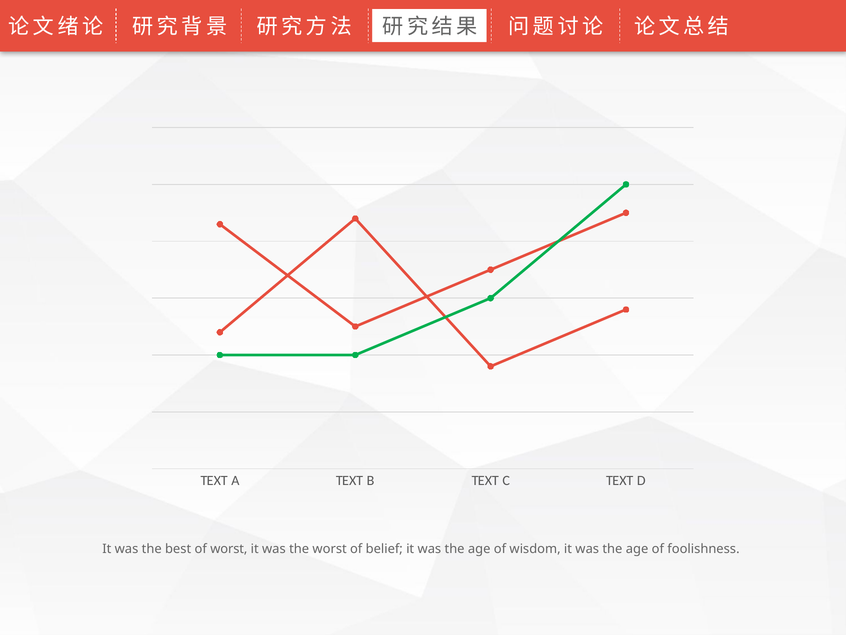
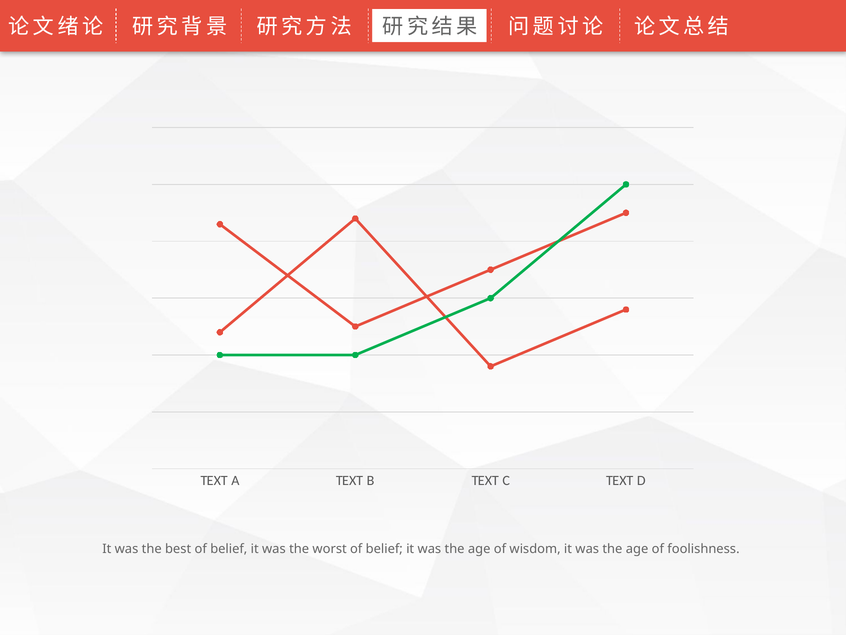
best of worst: worst -> belief
